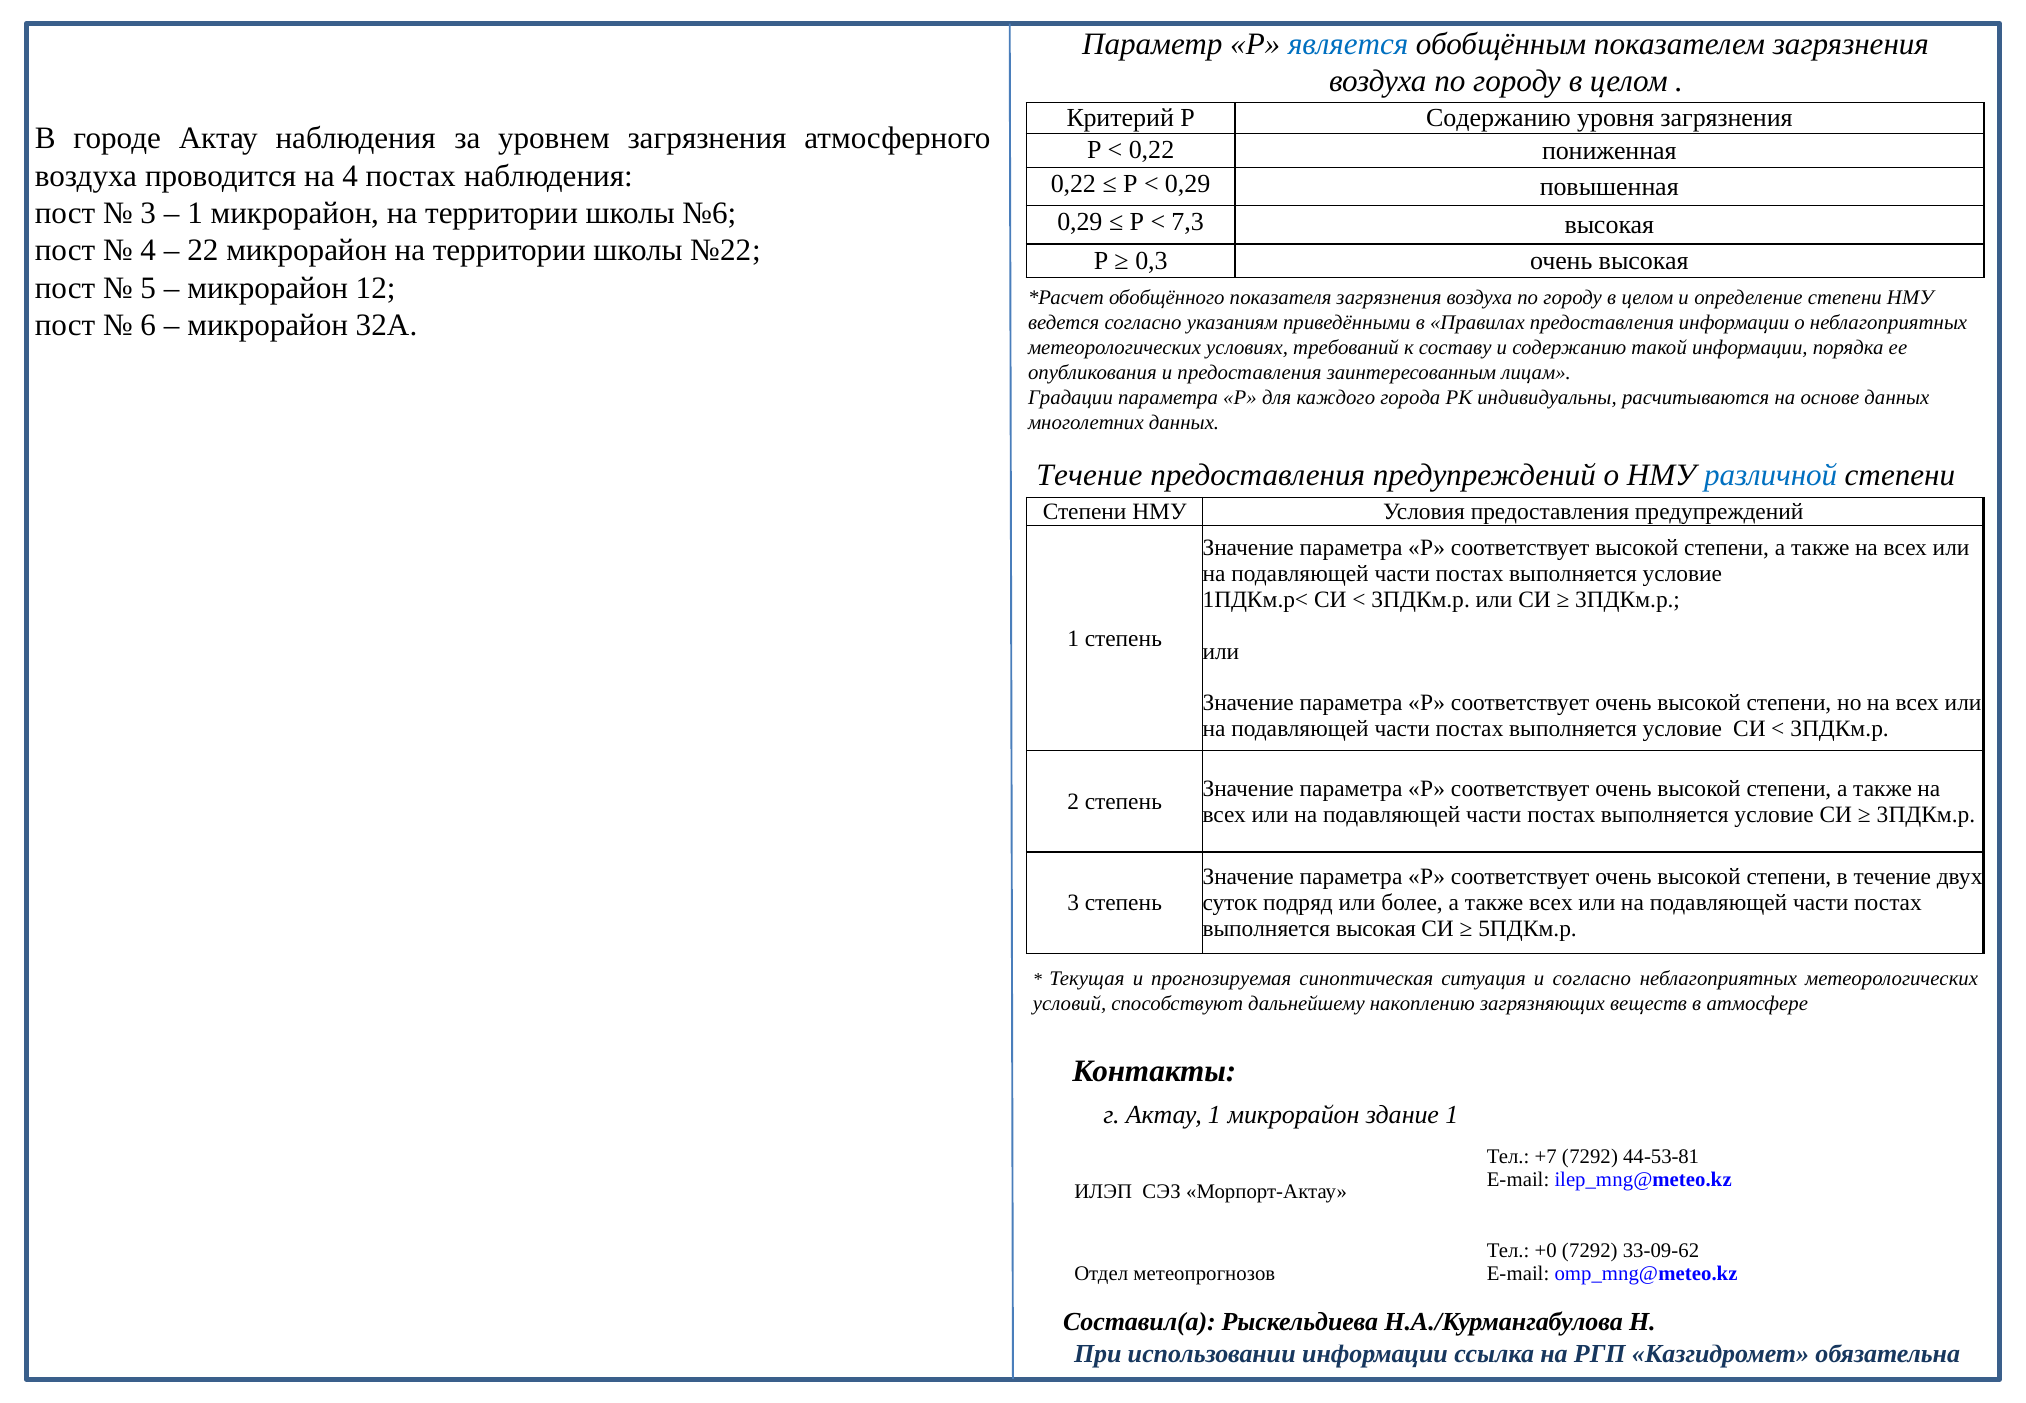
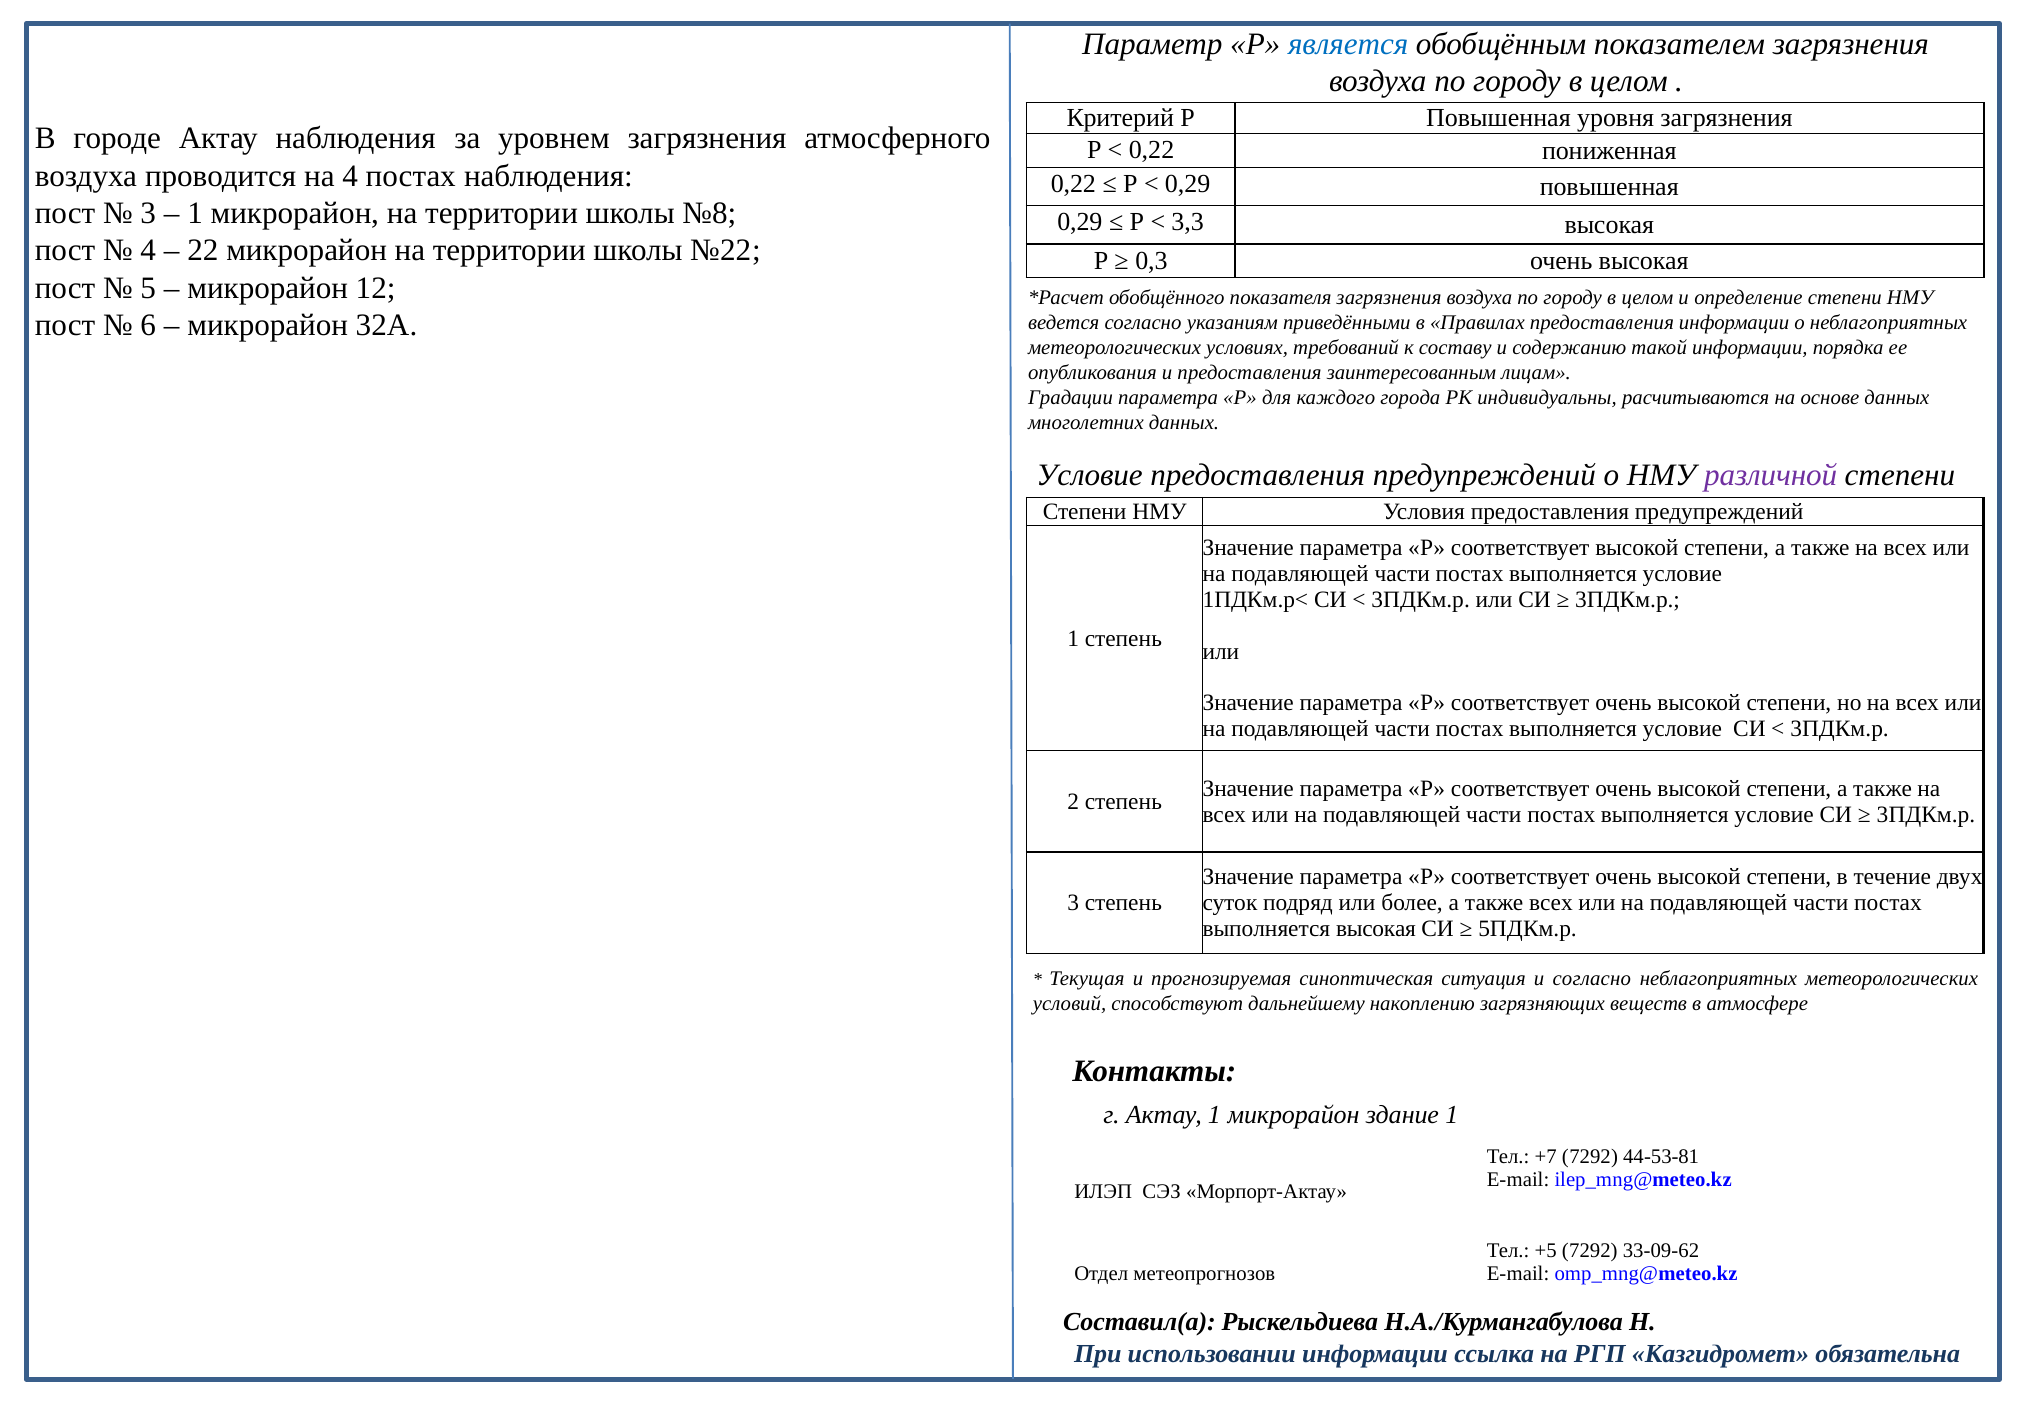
Р Содержанию: Содержанию -> Повышенная
№6: №6 -> №8
7,3: 7,3 -> 3,3
Течение at (1089, 475): Течение -> Условие
различной colour: blue -> purple
+0: +0 -> +5
